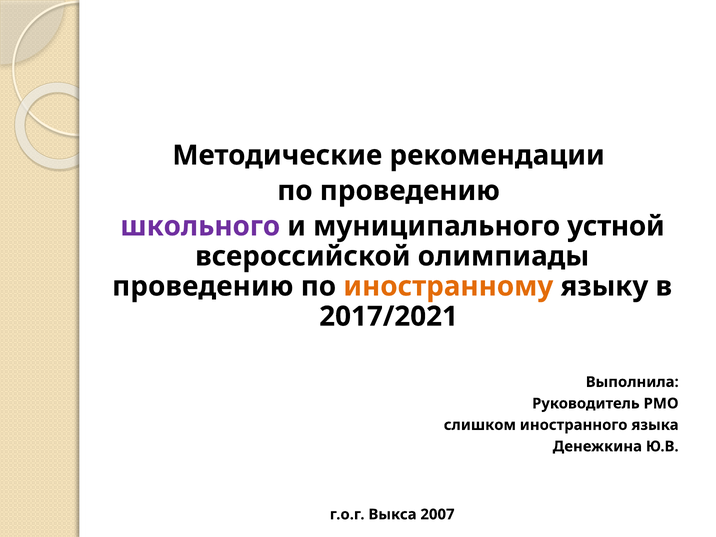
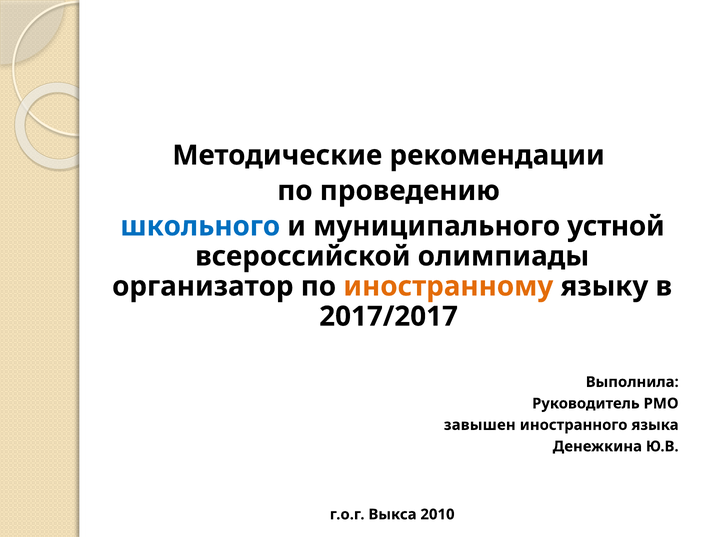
школьного colour: purple -> blue
проведению at (203, 286): проведению -> организатор
2017/2021: 2017/2021 -> 2017/2017
слишком: слишком -> завышен
2007: 2007 -> 2010
